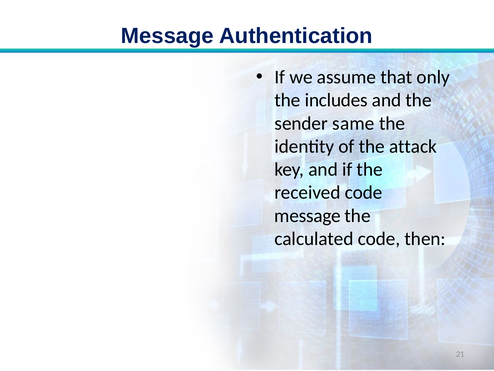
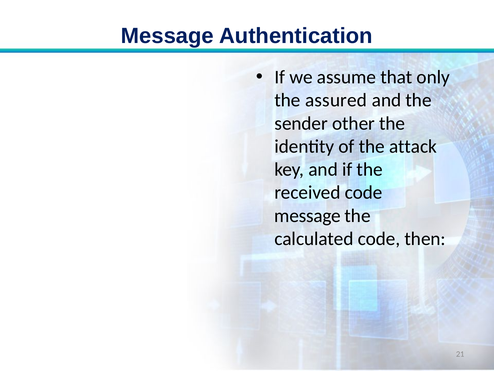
includes: includes -> assured
same: same -> other
